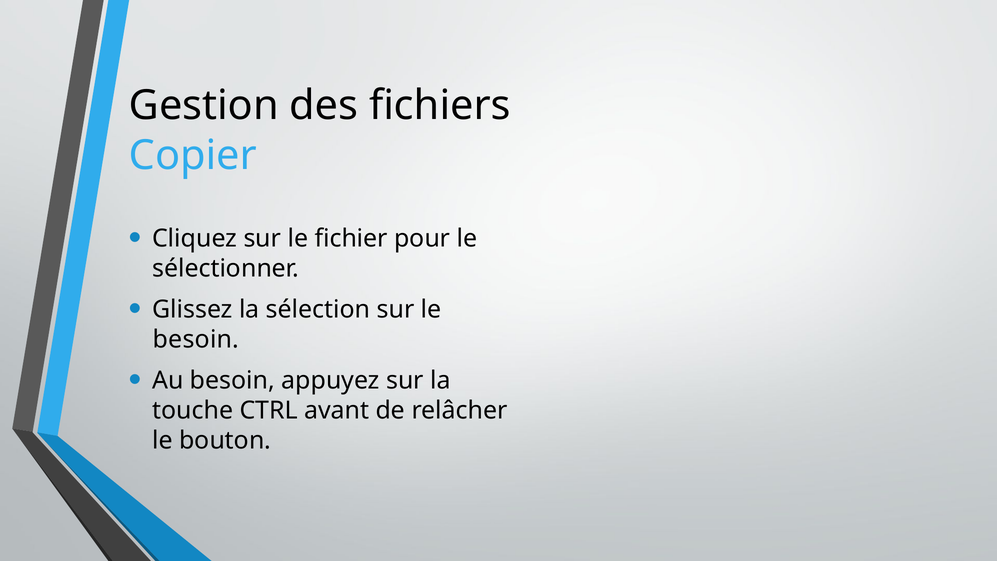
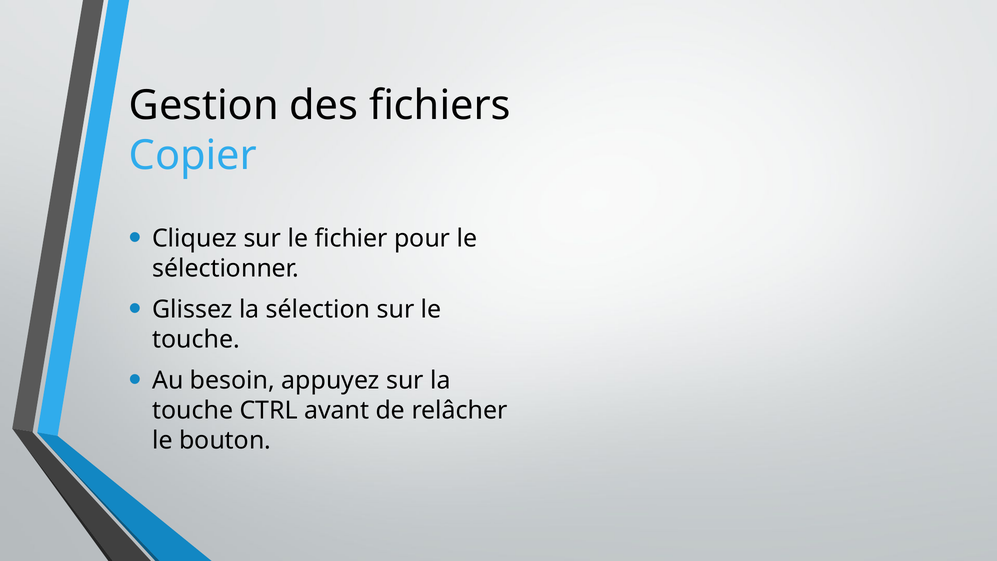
besoin at (196, 339): besoin -> touche
